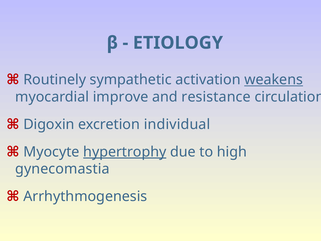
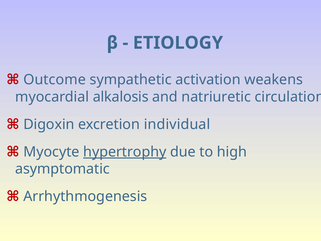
Routinely: Routinely -> Outcome
weakens underline: present -> none
improve: improve -> alkalosis
resistance: resistance -> natriuretic
gynecomastia: gynecomastia -> asymptomatic
